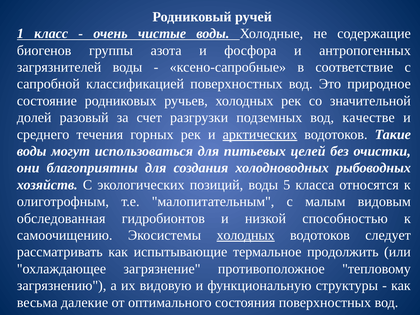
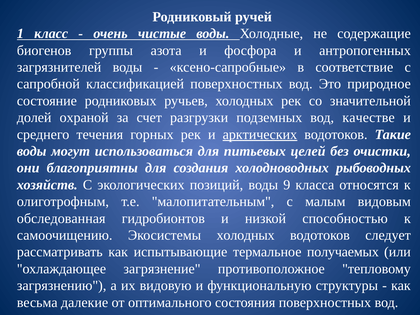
разовый: разовый -> охраной
5: 5 -> 9
холодных at (246, 235) underline: present -> none
продолжить: продолжить -> получаемых
